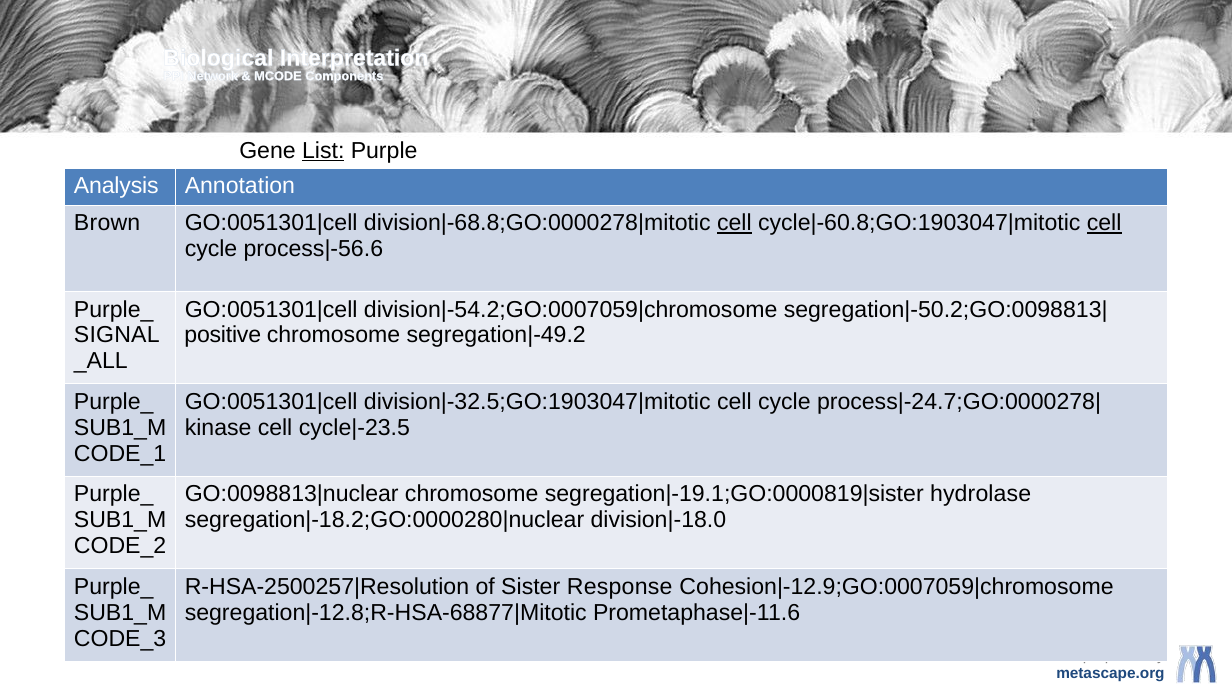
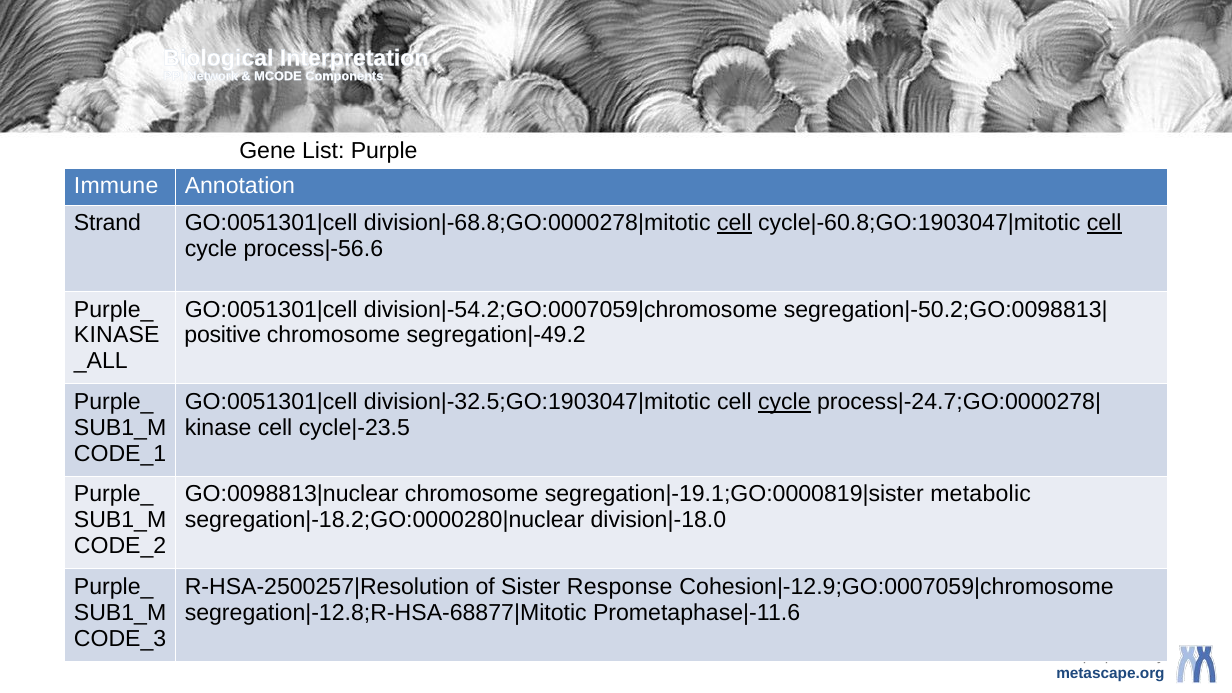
List underline: present -> none
Analysis: Analysis -> Immune
Brown: Brown -> Strand
SIGNAL at (117, 335): SIGNAL -> KINASE
cycle at (784, 402) underline: none -> present
hydrolase: hydrolase -> metabolic
